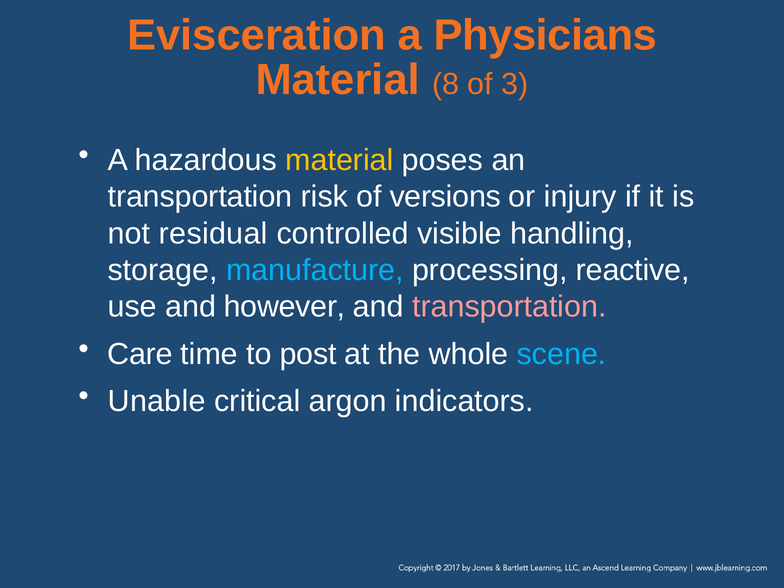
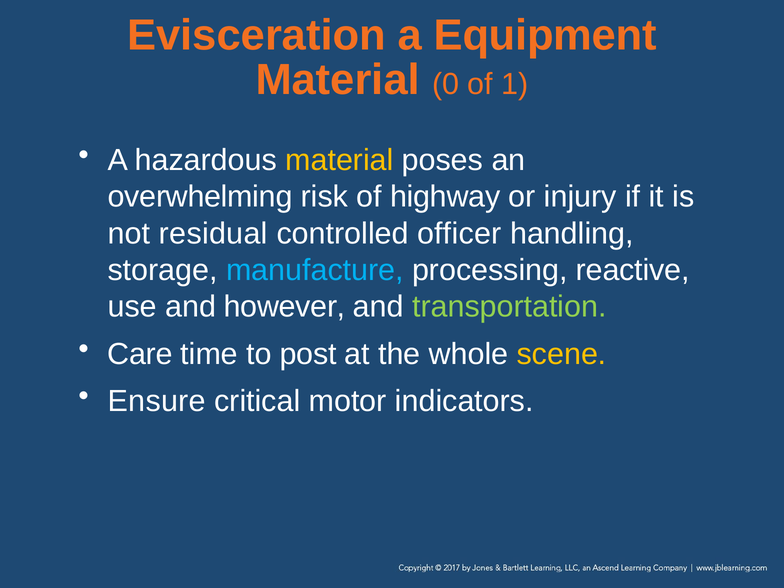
Physicians: Physicians -> Equipment
8: 8 -> 0
3: 3 -> 1
transportation at (200, 197): transportation -> overwhelming
versions: versions -> highway
visible: visible -> officer
transportation at (509, 307) colour: pink -> light green
scene colour: light blue -> yellow
Unable: Unable -> Ensure
argon: argon -> motor
